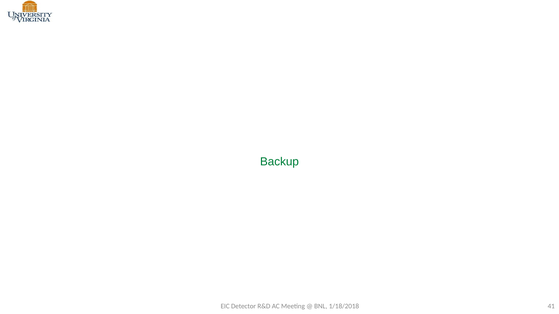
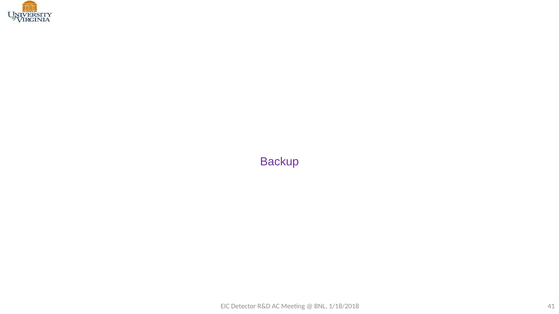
Backup colour: green -> purple
